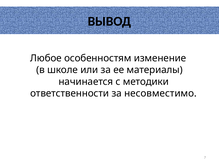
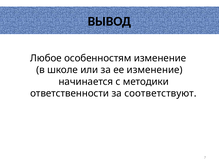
ее материалы: материалы -> изменение
несовместимо: несовместимо -> соответствуют
